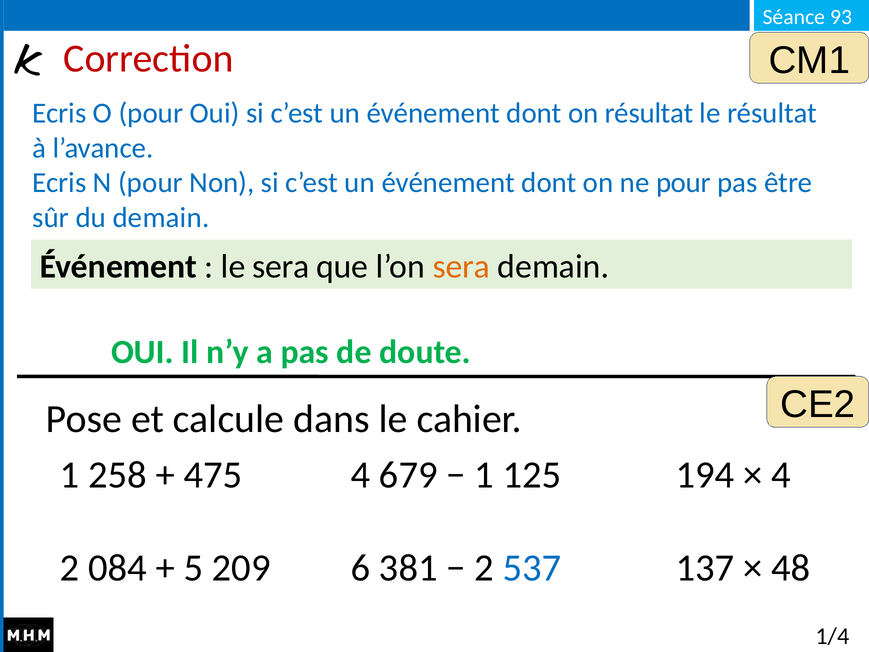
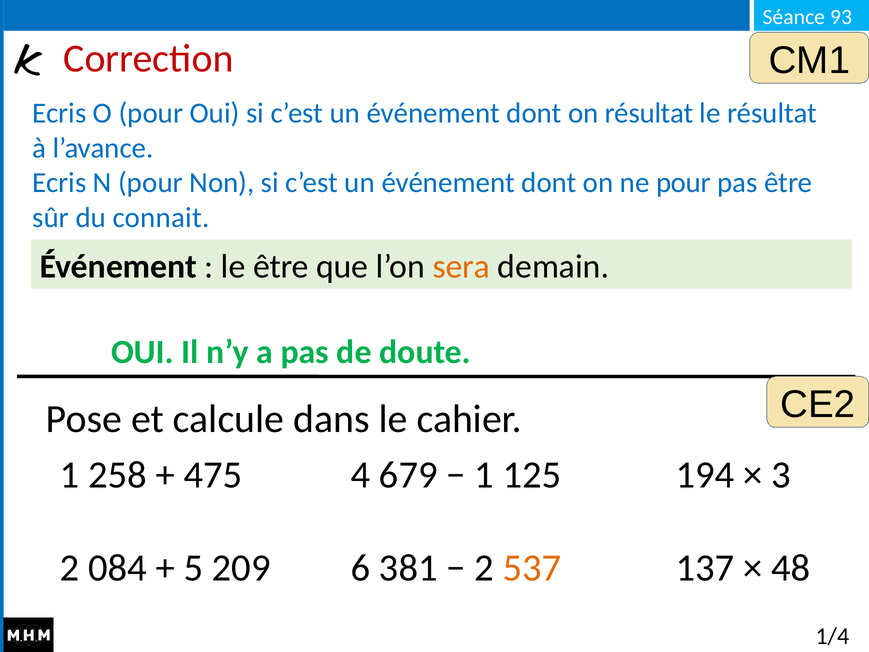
du demain: demain -> connait
le sera: sera -> être
4 at (781, 475): 4 -> 3
537 colour: blue -> orange
